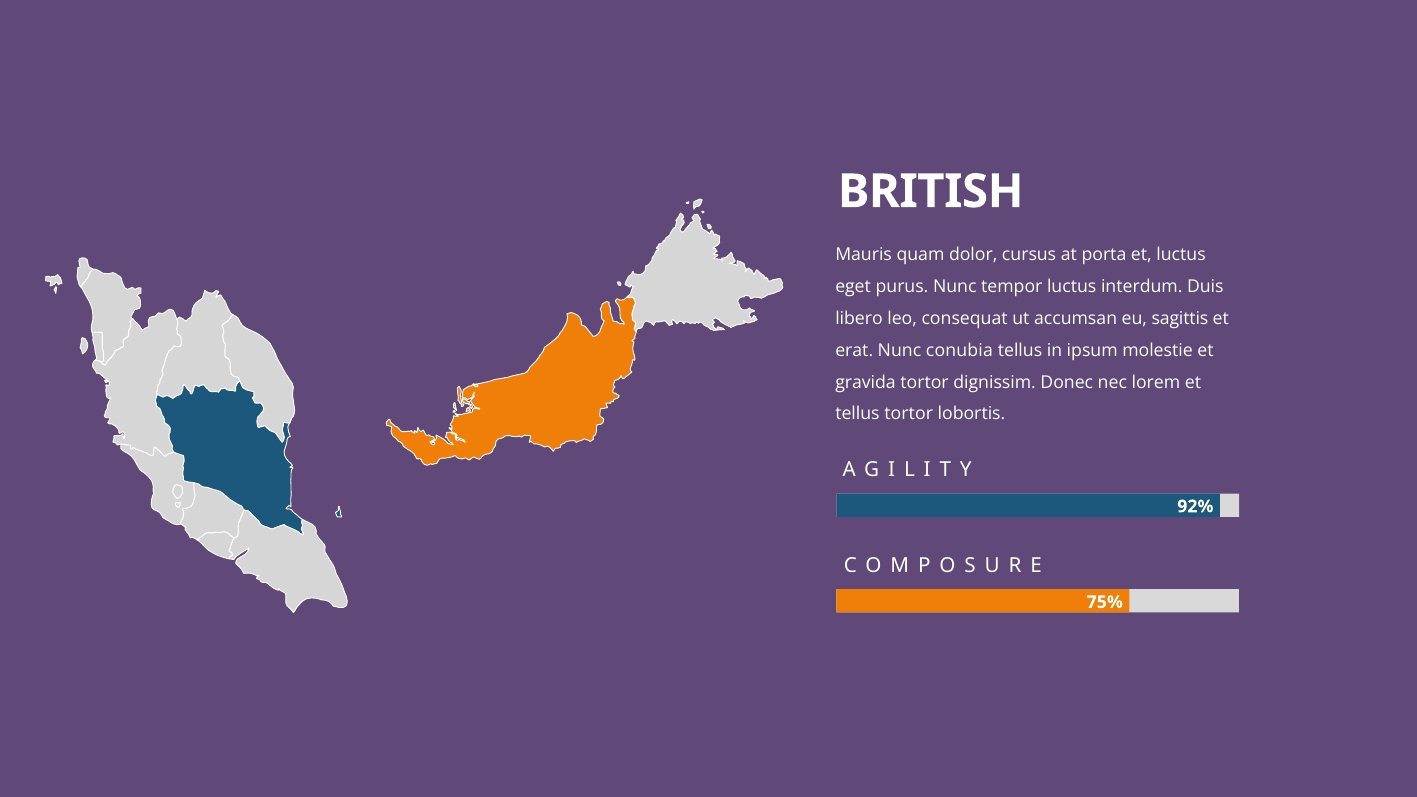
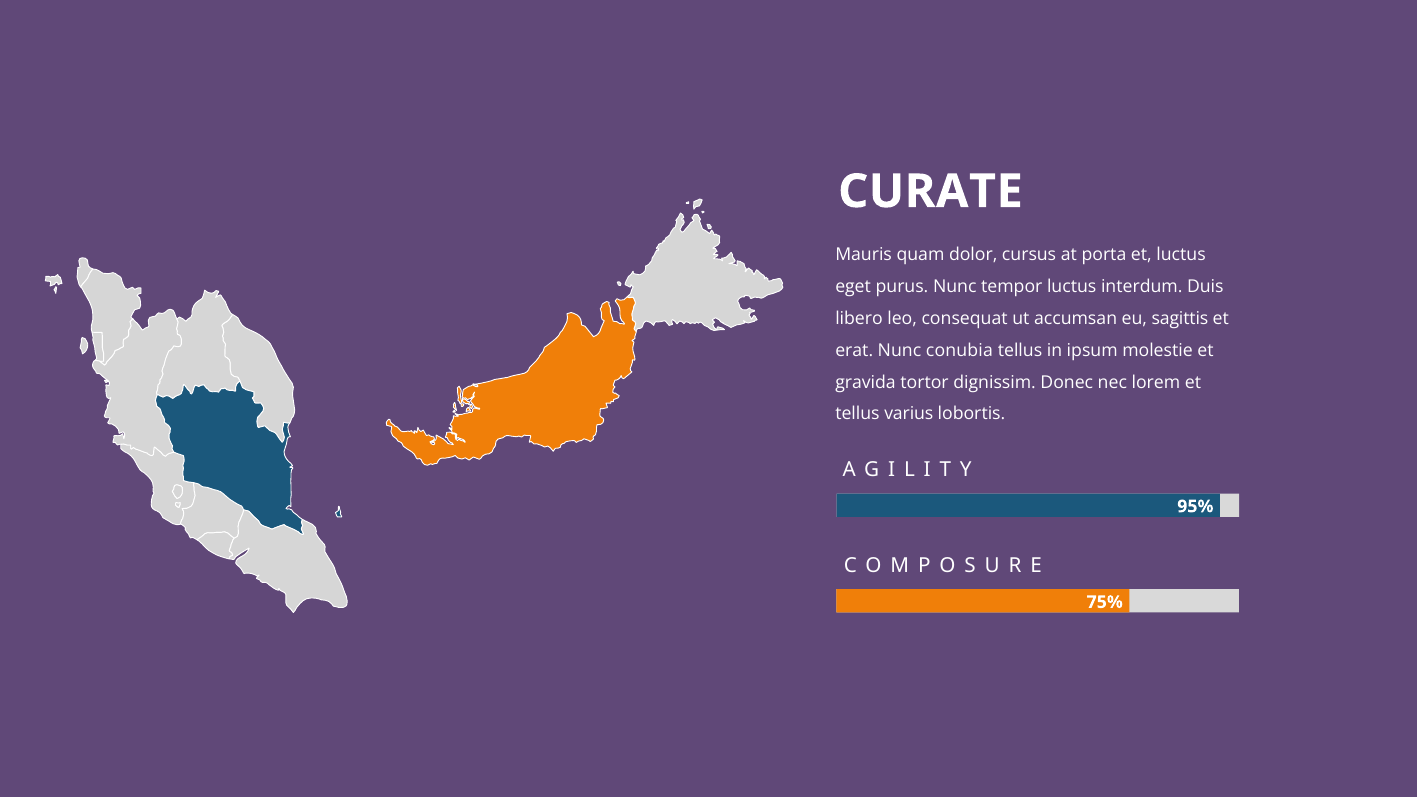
BRITISH: BRITISH -> CURATE
tellus tortor: tortor -> varius
92%: 92% -> 95%
